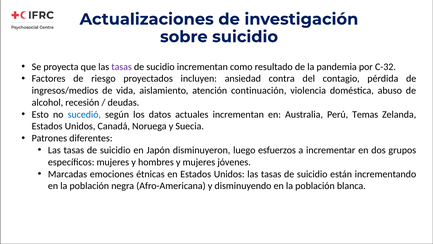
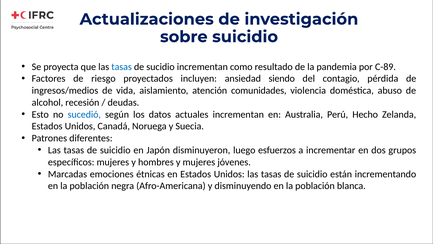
tasas at (122, 67) colour: purple -> blue
C-32: C-32 -> C-89
contra: contra -> siendo
continuación: continuación -> comunidades
Temas: Temas -> Hecho
